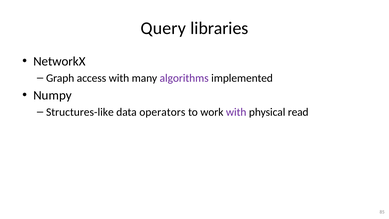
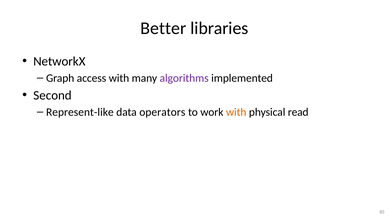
Query: Query -> Better
Numpy: Numpy -> Second
Structures-like: Structures-like -> Represent-like
with at (236, 112) colour: purple -> orange
